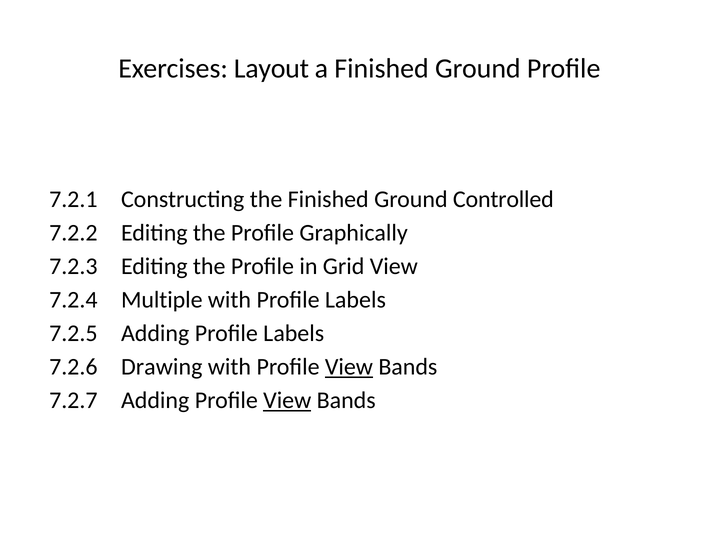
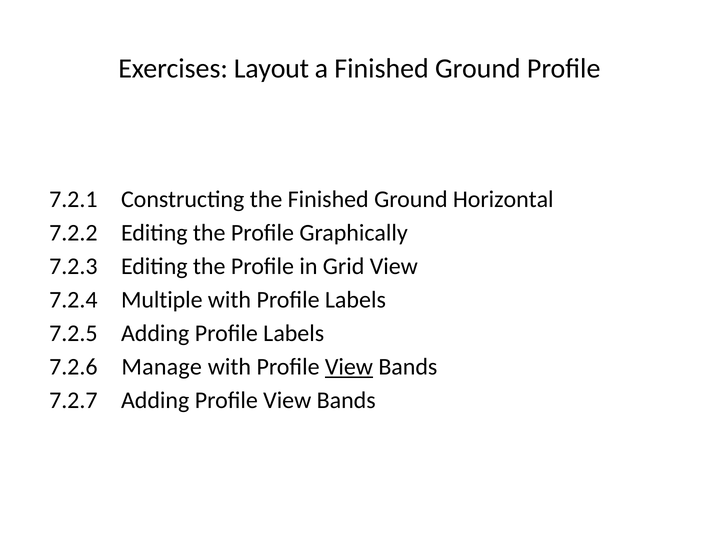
Controlled: Controlled -> Horizontal
Drawing: Drawing -> Manage
View at (287, 401) underline: present -> none
